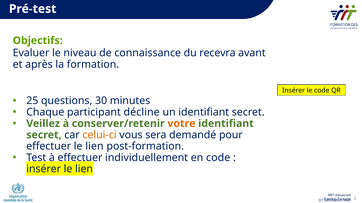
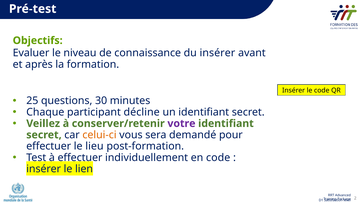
du recevra: recevra -> insérer
votre colour: orange -> purple
effectuer le lien: lien -> lieu
